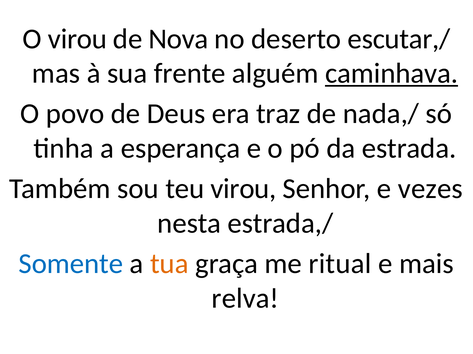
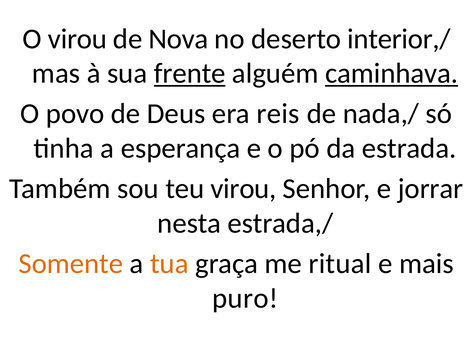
escutar,/: escutar,/ -> interior,/
frente underline: none -> present
traz: traz -> reis
vezes: vezes -> jorrar
Somente colour: blue -> orange
relva: relva -> puro
